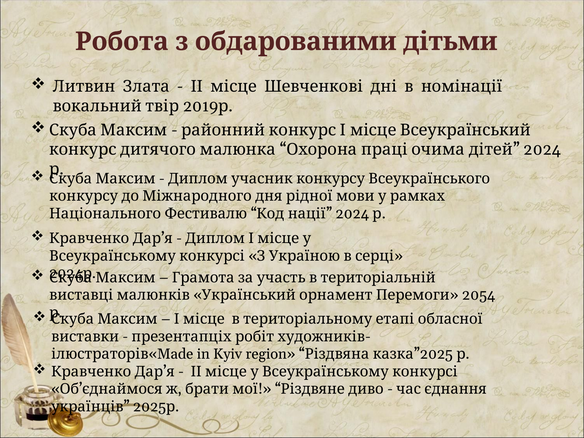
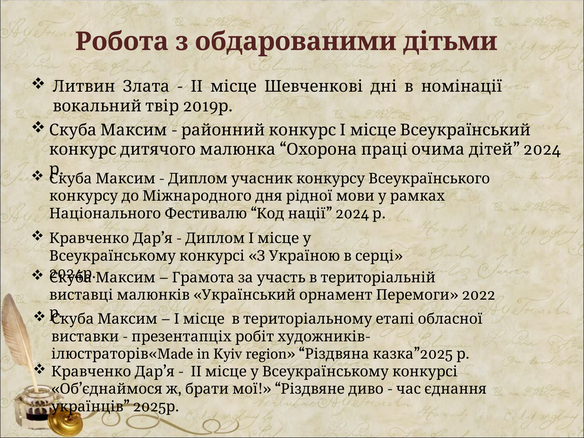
2054: 2054 -> 2022
